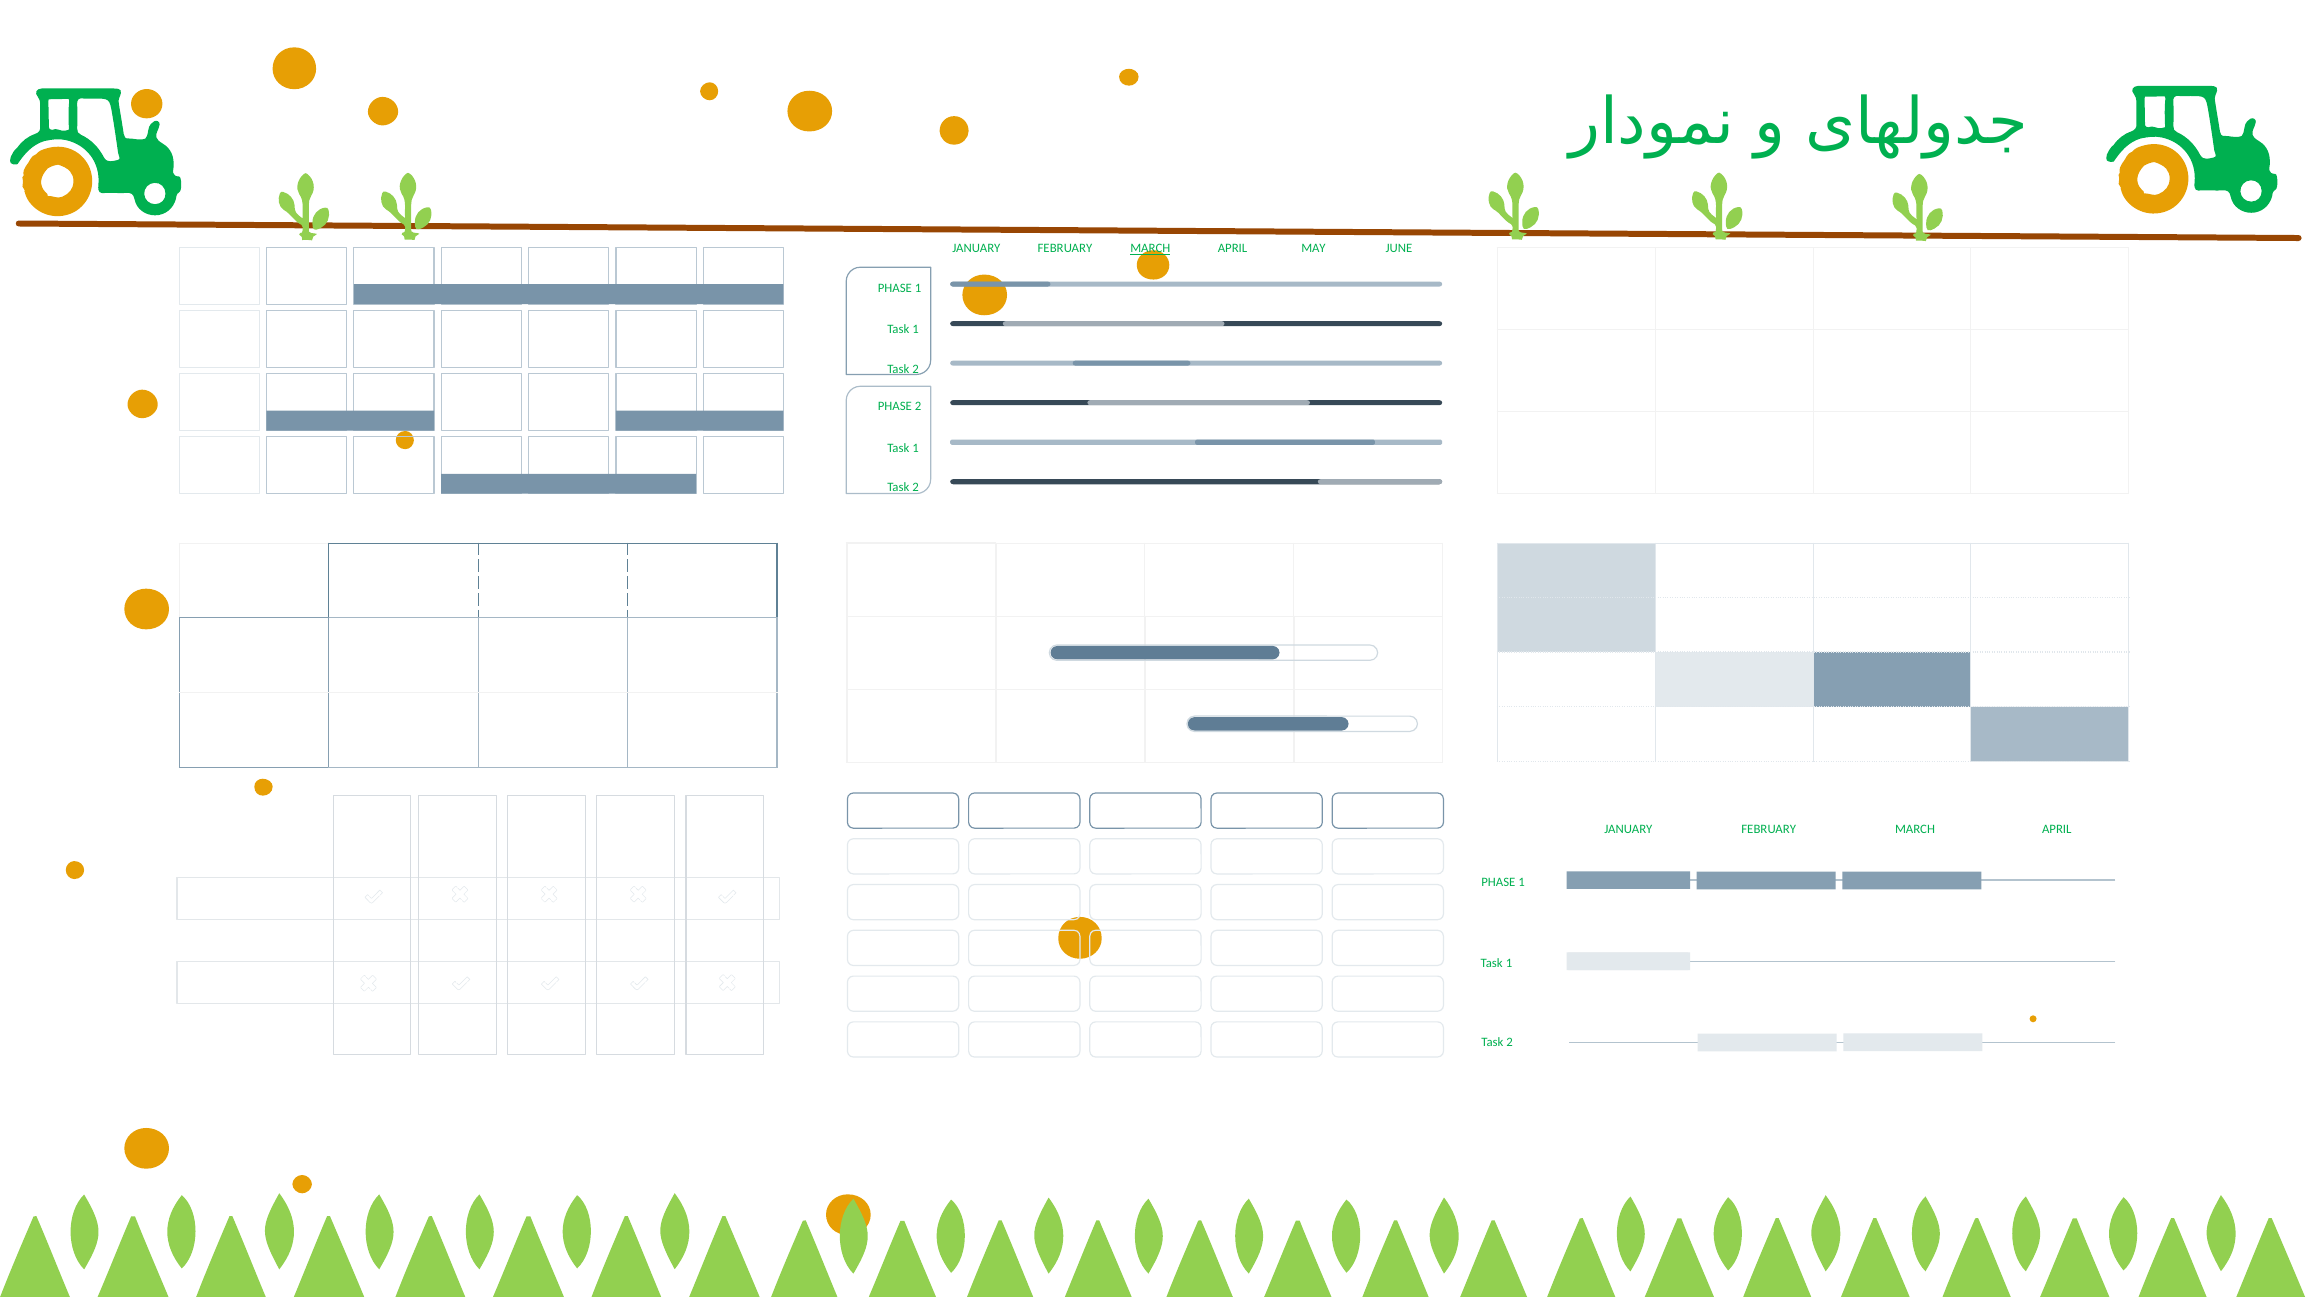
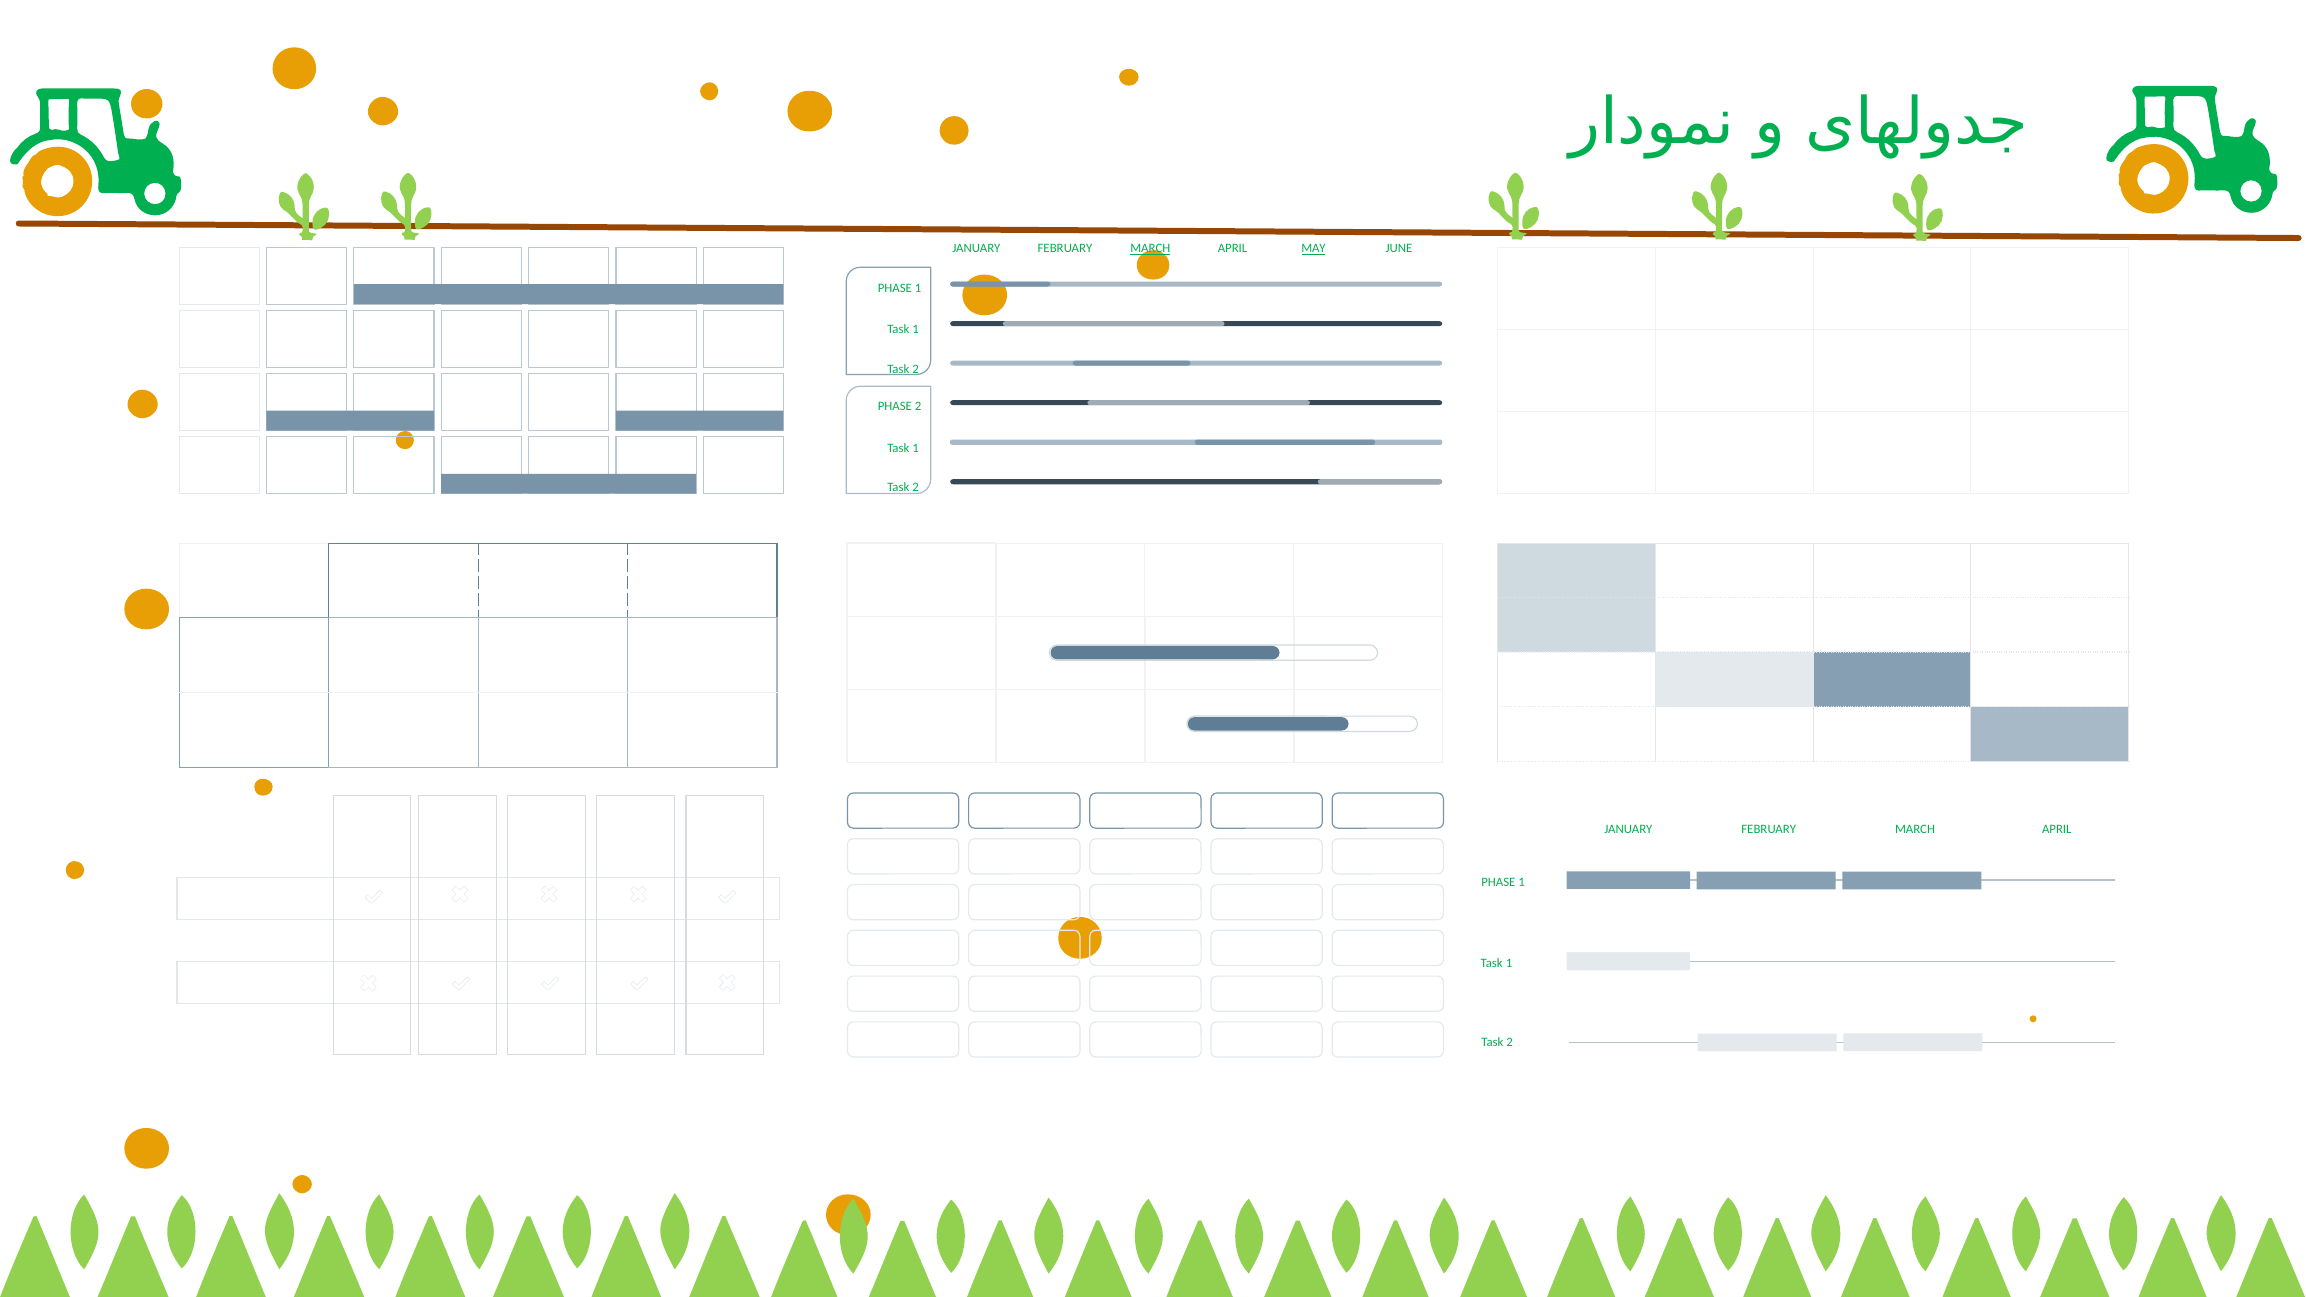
MAY underline: none -> present
